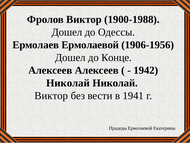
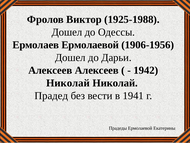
1900-1988: 1900-1988 -> 1925-1988
Конце: Конце -> Дарьи
Виктор at (51, 95): Виктор -> Прадед
